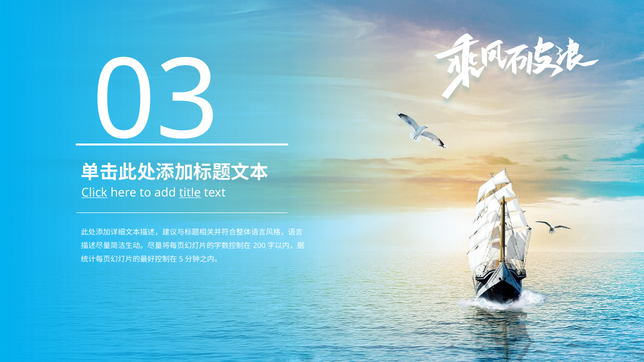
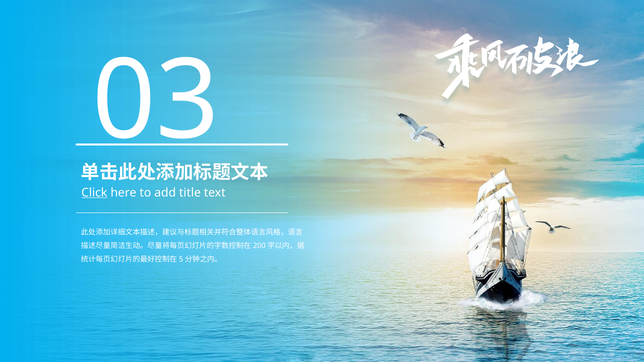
title underline: present -> none
